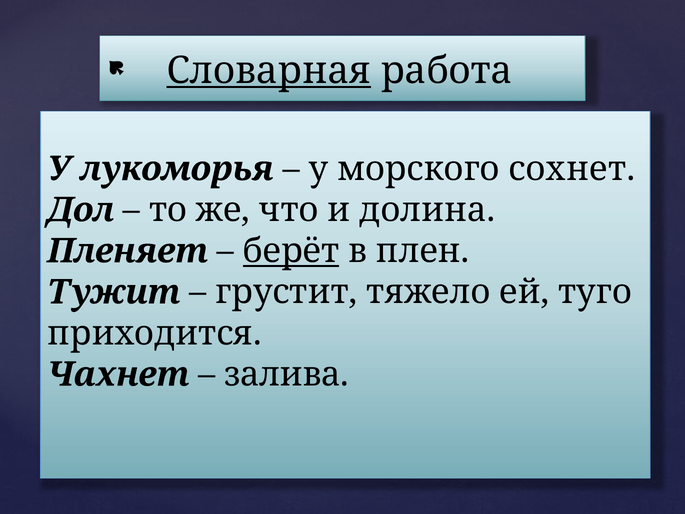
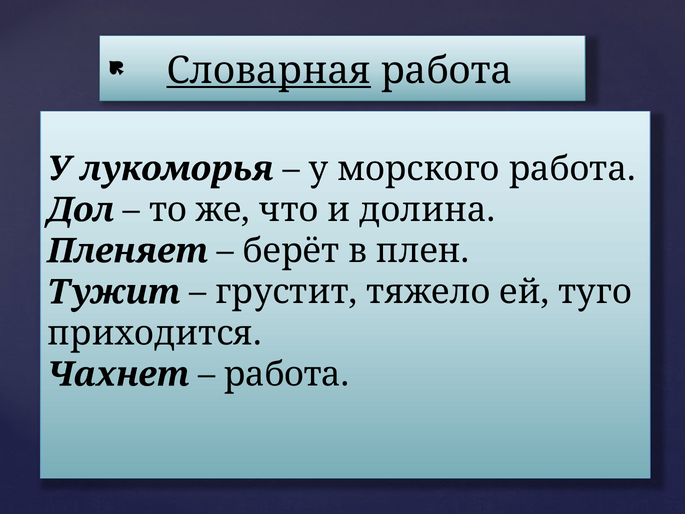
морского сохнет: сохнет -> работа
берёт underline: present -> none
залива at (287, 374): залива -> работа
